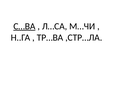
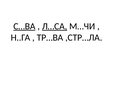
Л…СА underline: none -> present
